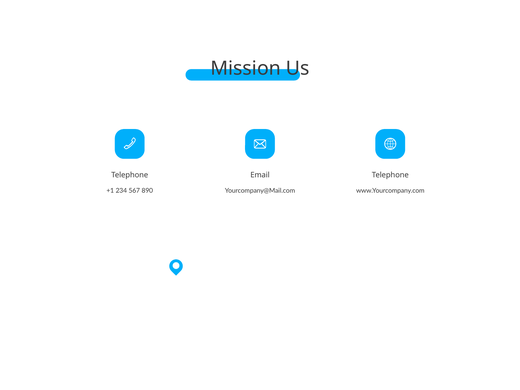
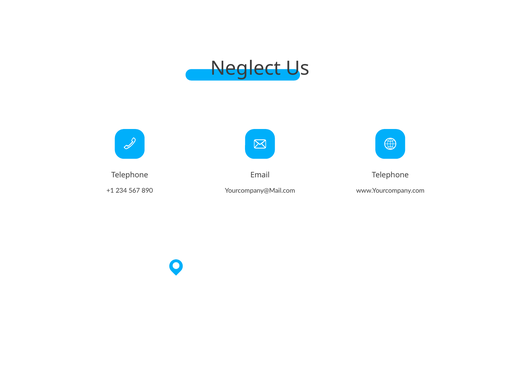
Mission: Mission -> Neglect
